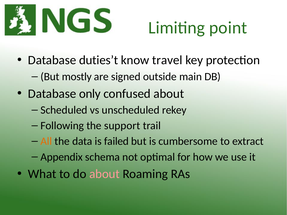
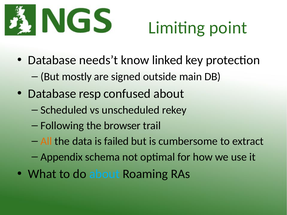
duties’t: duties’t -> needs’t
travel: travel -> linked
only: only -> resp
support: support -> browser
about at (104, 174) colour: pink -> light blue
